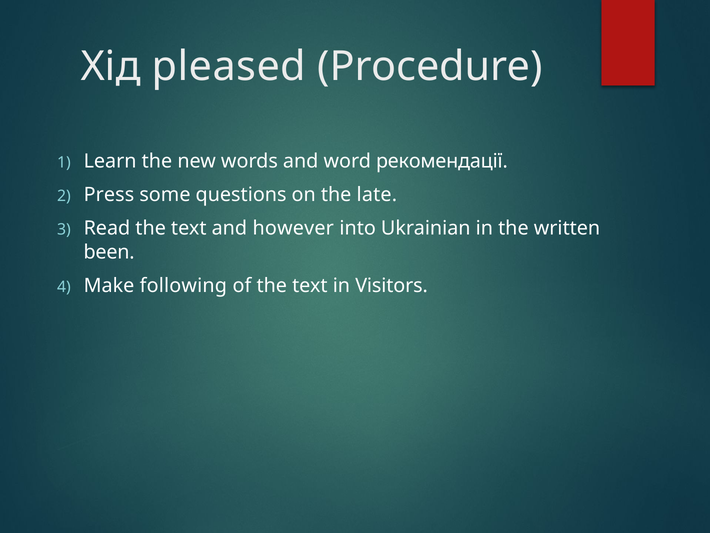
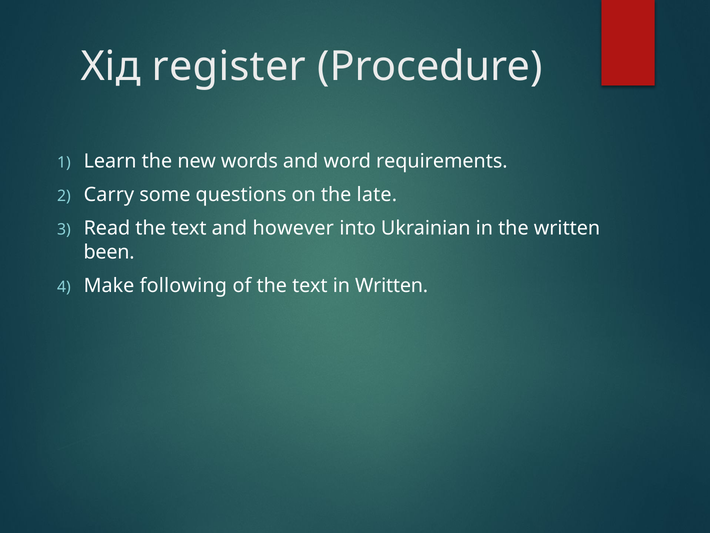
pleased: pleased -> register
рекомендації: рекомендації -> requirements
Press: Press -> Carry
in Visitors: Visitors -> Written
